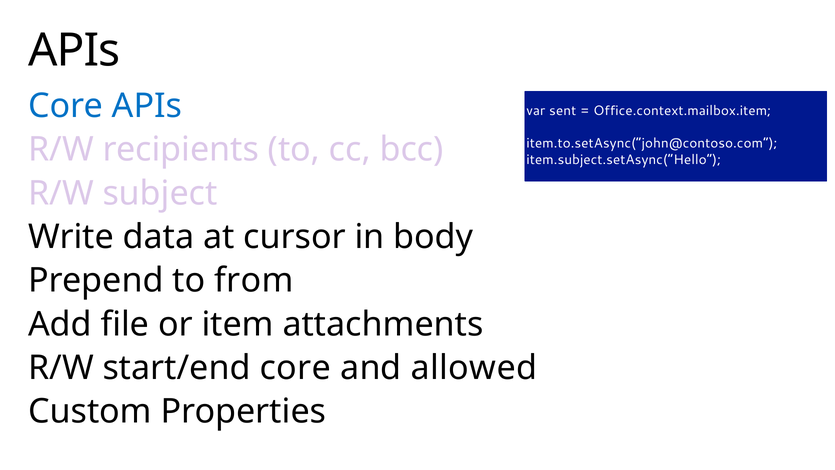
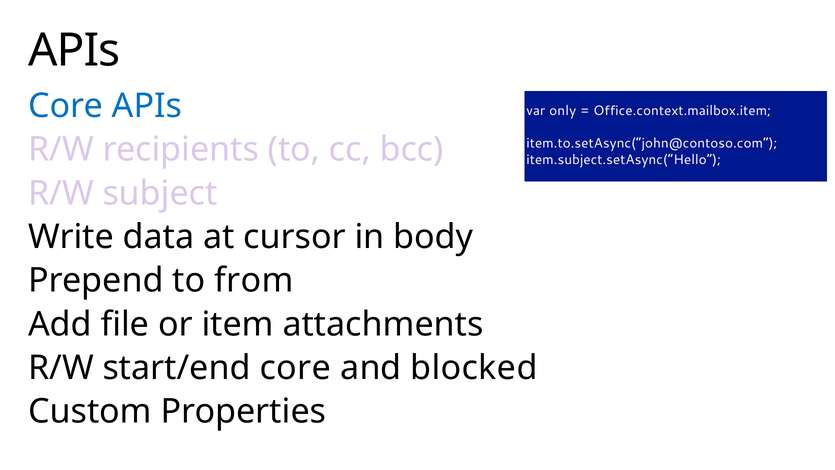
sent: sent -> only
allowed: allowed -> blocked
